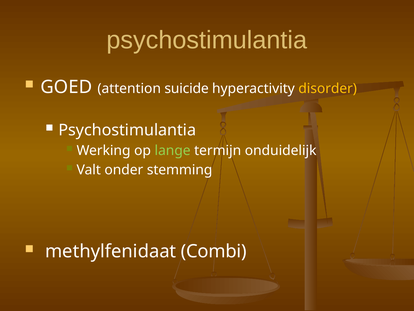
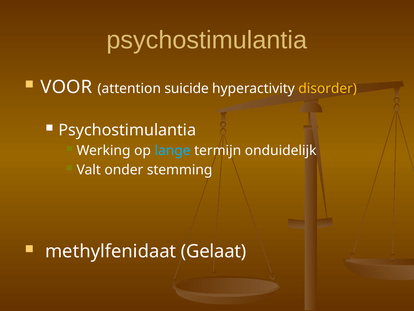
GOED: GOED -> VOOR
lange colour: light green -> light blue
Combi: Combi -> Gelaat
